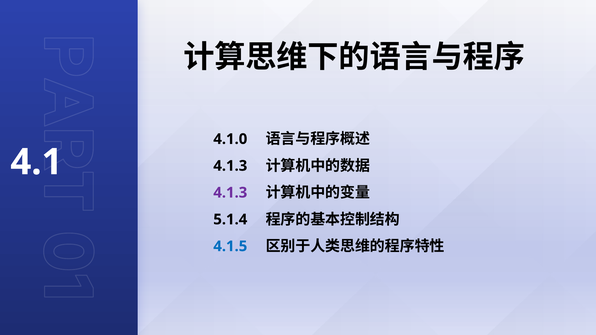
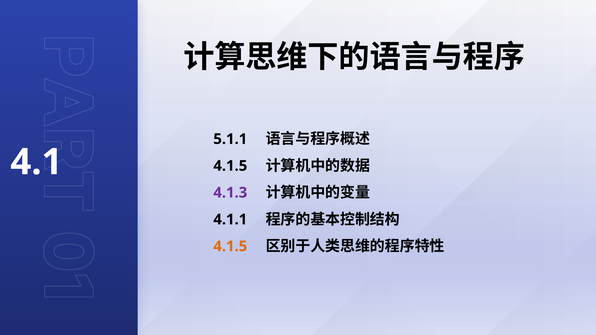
4.1.0: 4.1.0 -> 5.1.1
4.1.3 at (230, 166): 4.1.3 -> 4.1.5
5.1.4: 5.1.4 -> 4.1.1
4.1.5 at (230, 246) colour: blue -> orange
